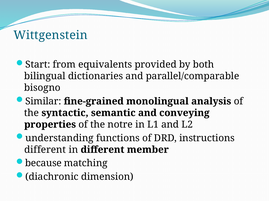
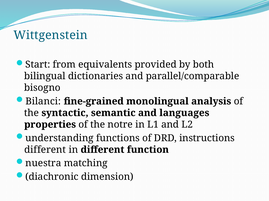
Similar: Similar -> Bilanci
conveying: conveying -> languages
member: member -> function
because: because -> nuestra
